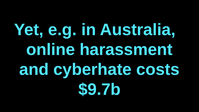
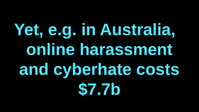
$9.7b: $9.7b -> $7.7b
